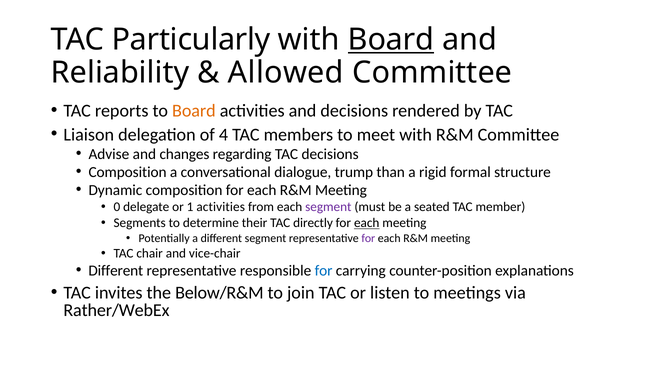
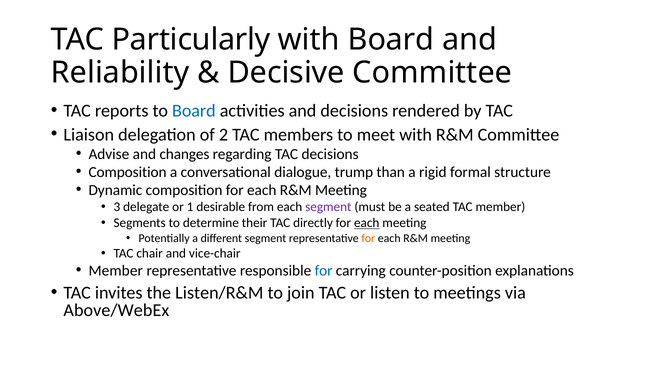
Board at (391, 40) underline: present -> none
Allowed: Allowed -> Decisive
Board at (194, 111) colour: orange -> blue
4: 4 -> 2
0: 0 -> 3
1 activities: activities -> desirable
for at (368, 238) colour: purple -> orange
Different at (116, 270): Different -> Member
Below/R&M: Below/R&M -> Listen/R&M
Rather/WebEx: Rather/WebEx -> Above/WebEx
